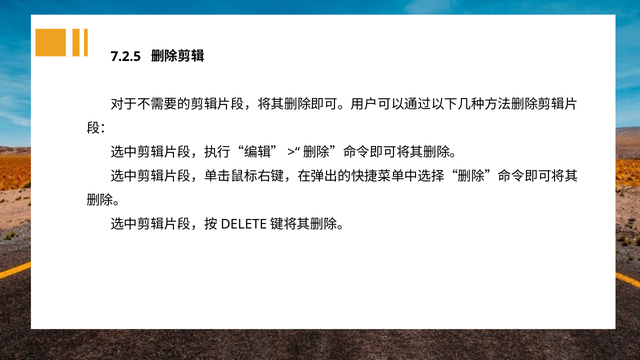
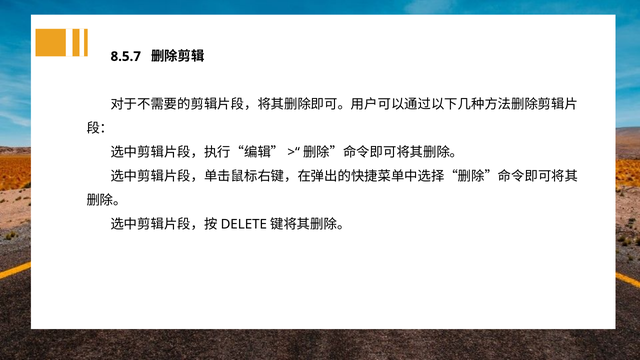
7.2.5: 7.2.5 -> 8.5.7
